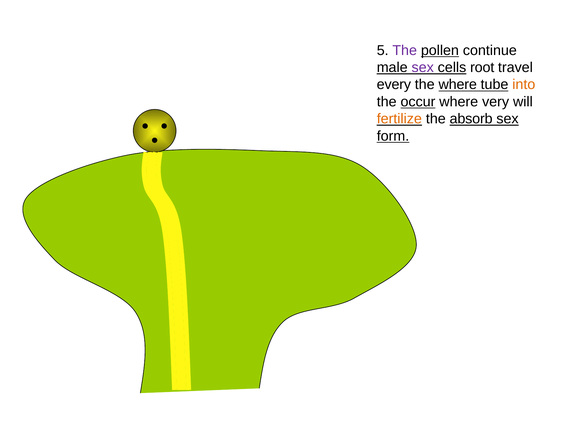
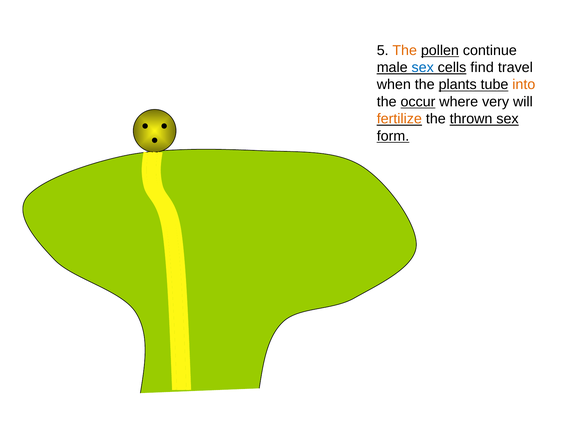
The at (405, 50) colour: purple -> orange
sex at (423, 68) colour: purple -> blue
root: root -> find
every: every -> when
the where: where -> plants
absorb: absorb -> thrown
